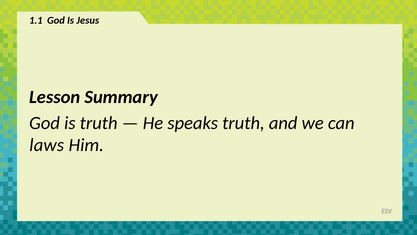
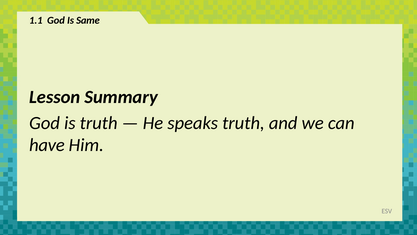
Jesus: Jesus -> Same
laws: laws -> have
